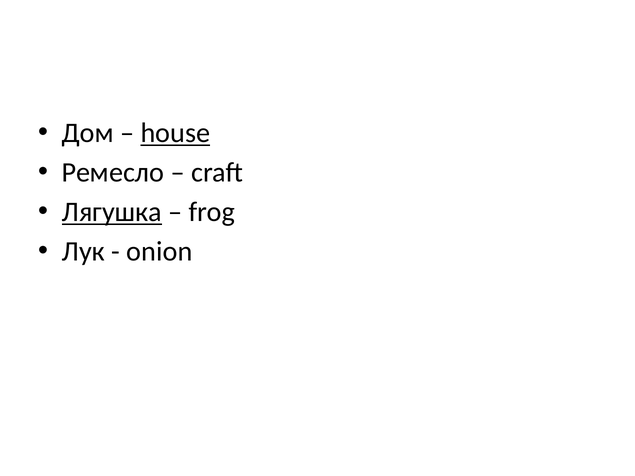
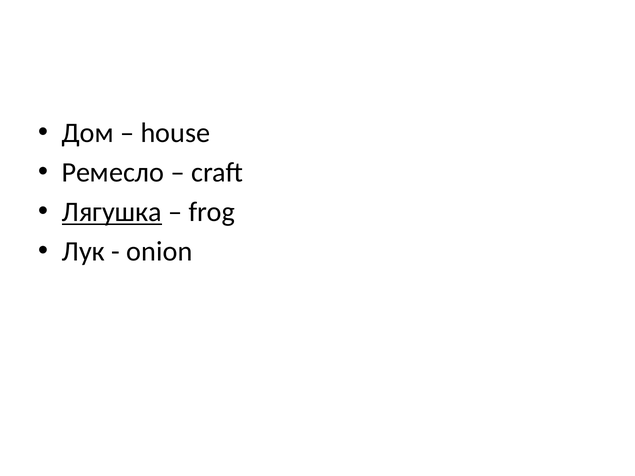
house underline: present -> none
